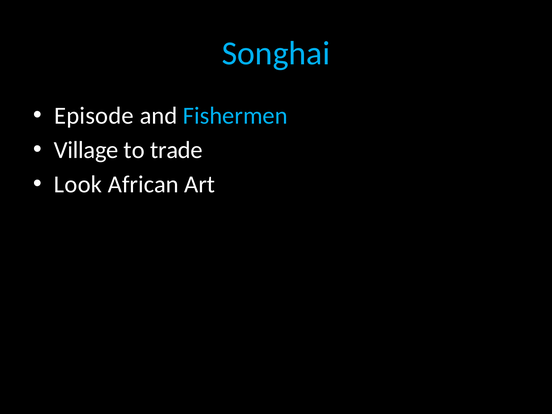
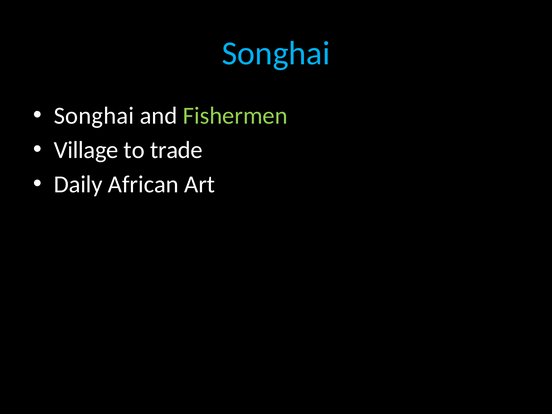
Episode at (94, 116): Episode -> Songhai
Fishermen colour: light blue -> light green
Look: Look -> Daily
